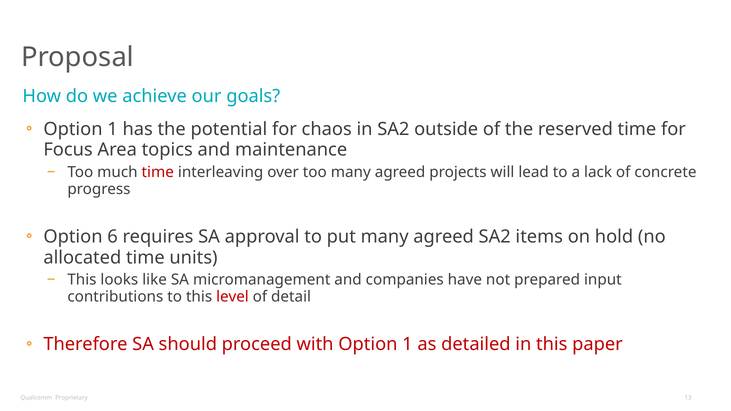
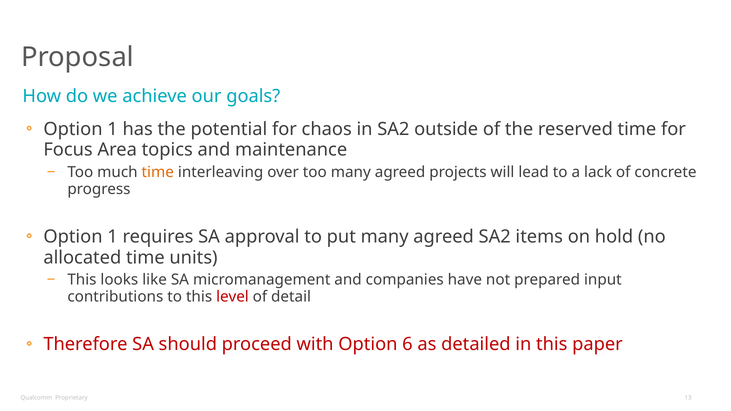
time at (158, 172) colour: red -> orange
6 at (113, 237): 6 -> 1
with Option 1: 1 -> 6
